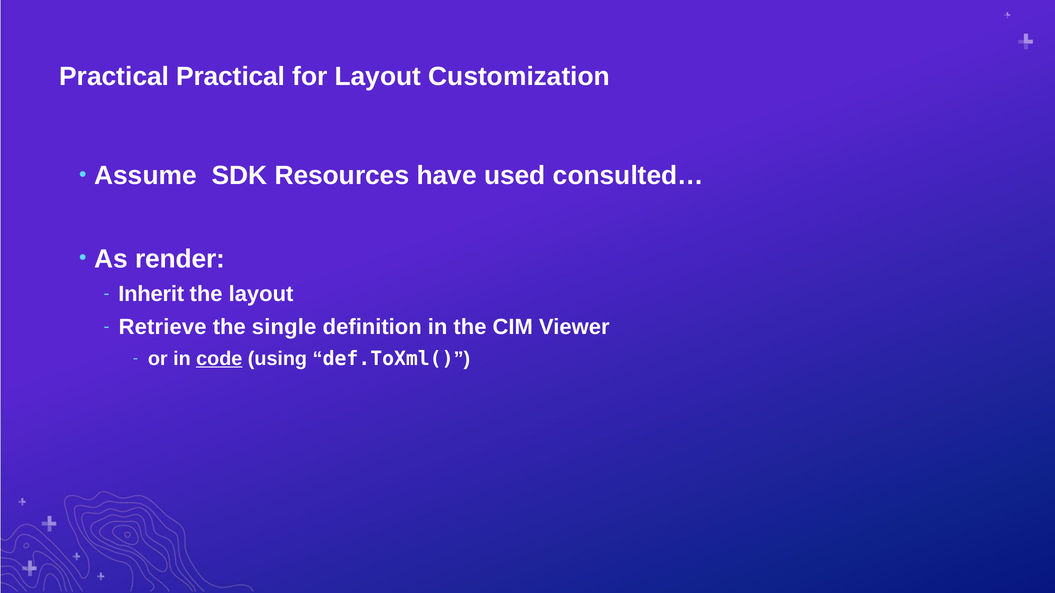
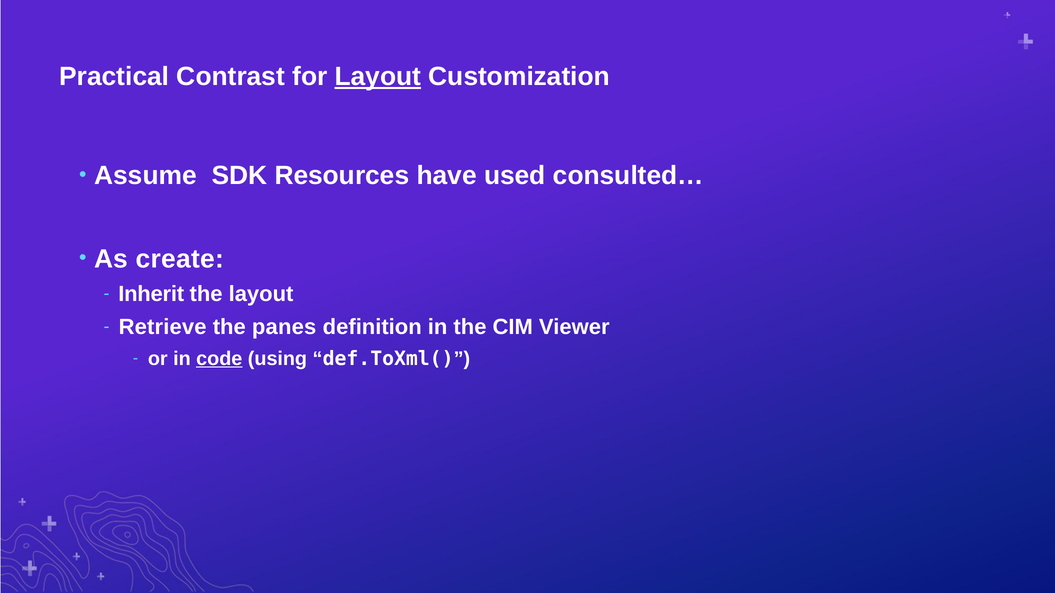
Practical Practical: Practical -> Contrast
Layout at (378, 77) underline: none -> present
render: render -> create
single: single -> panes
